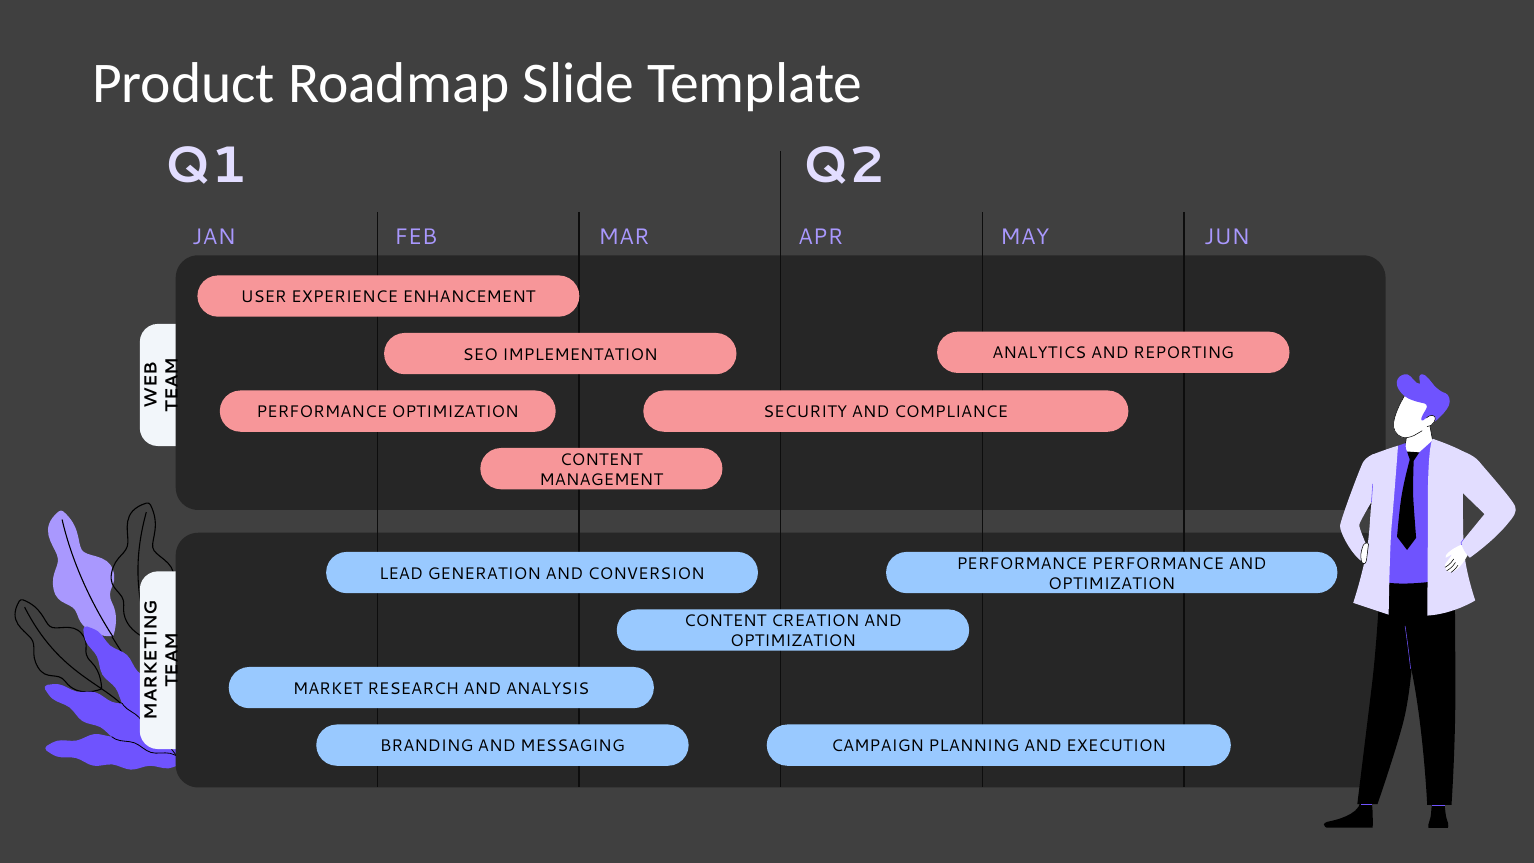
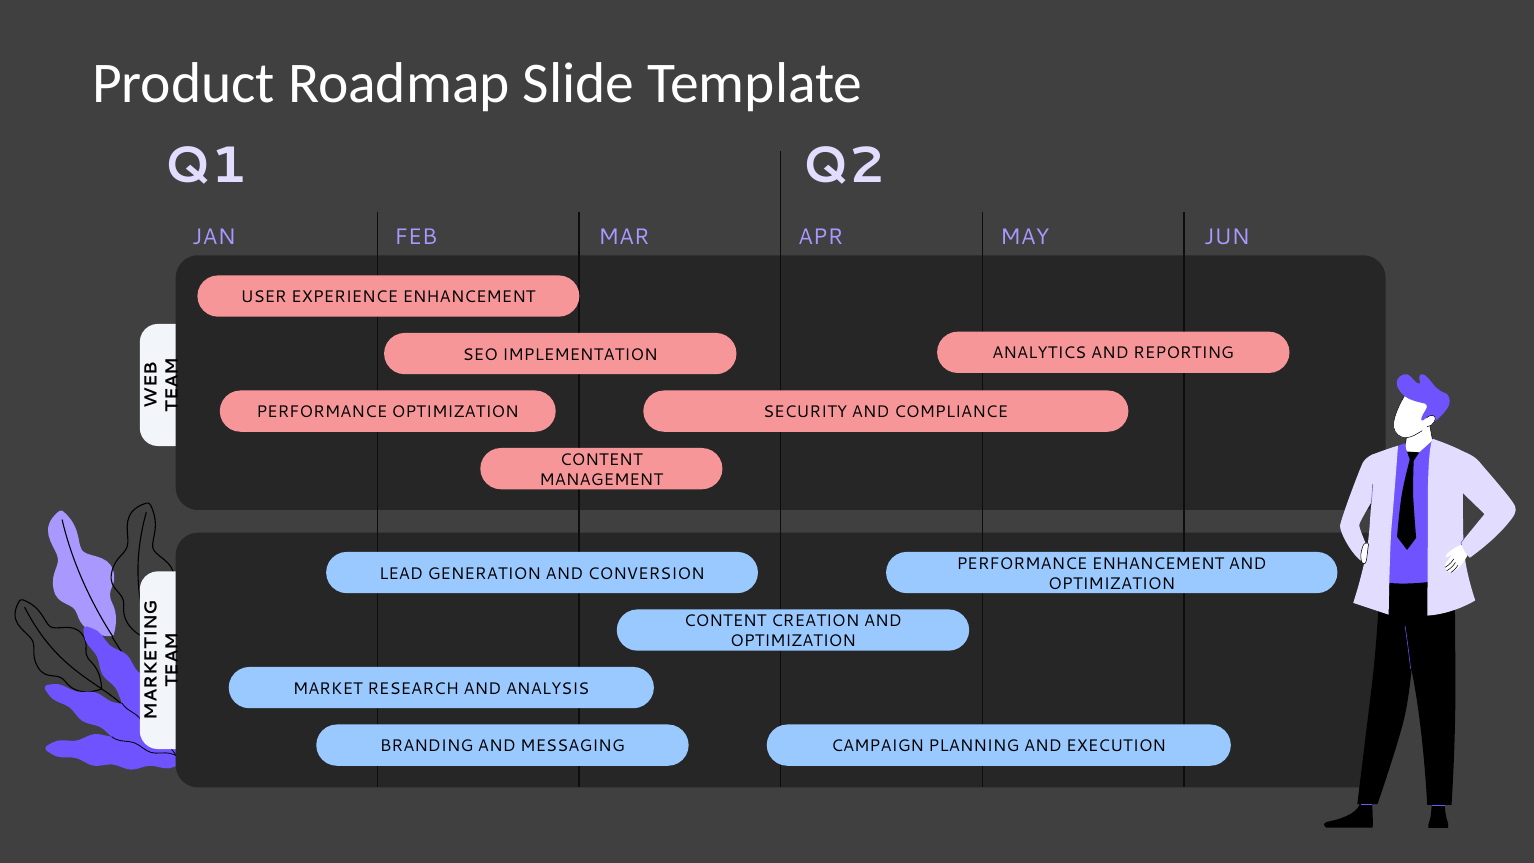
PERFORMANCE PERFORMANCE: PERFORMANCE -> ENHANCEMENT
